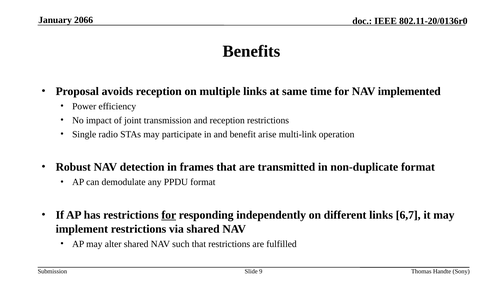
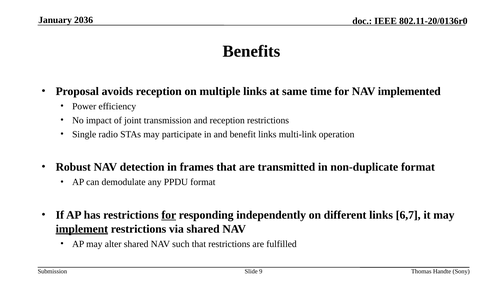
2066: 2066 -> 2036
benefit arise: arise -> links
implement underline: none -> present
